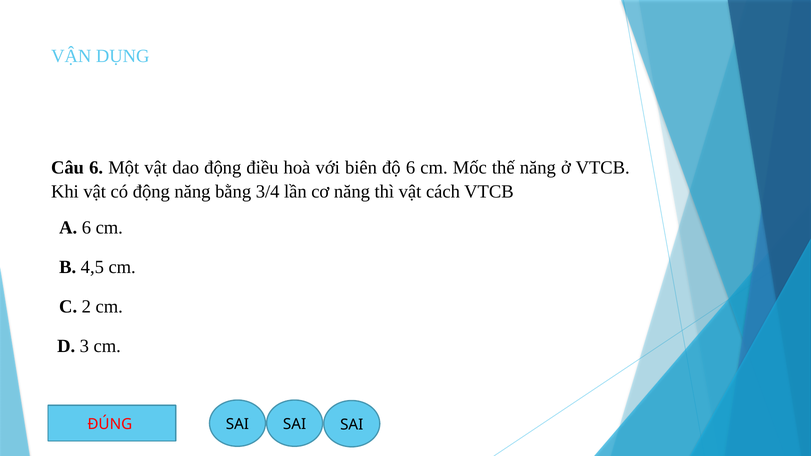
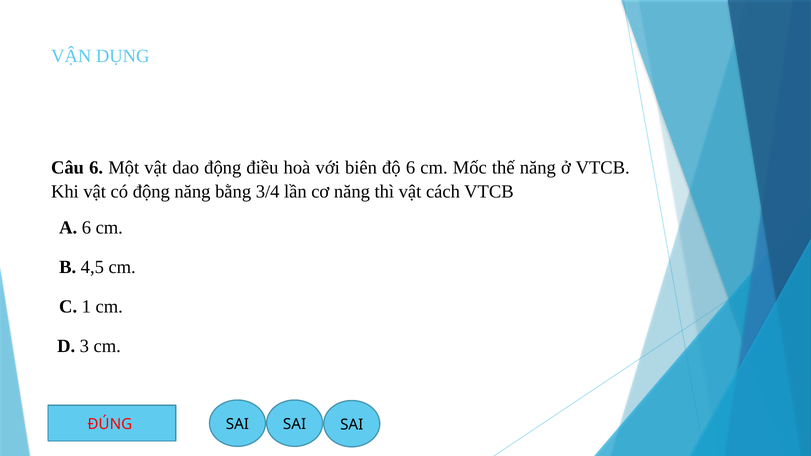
2: 2 -> 1
